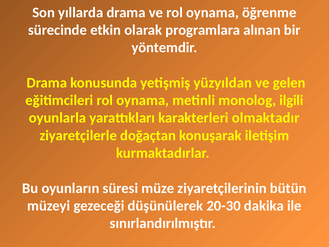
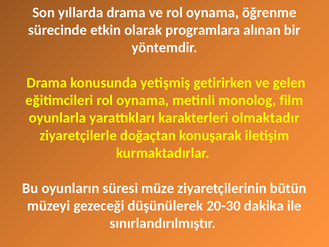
yüzyıldan: yüzyıldan -> getirirken
ilgili: ilgili -> film
